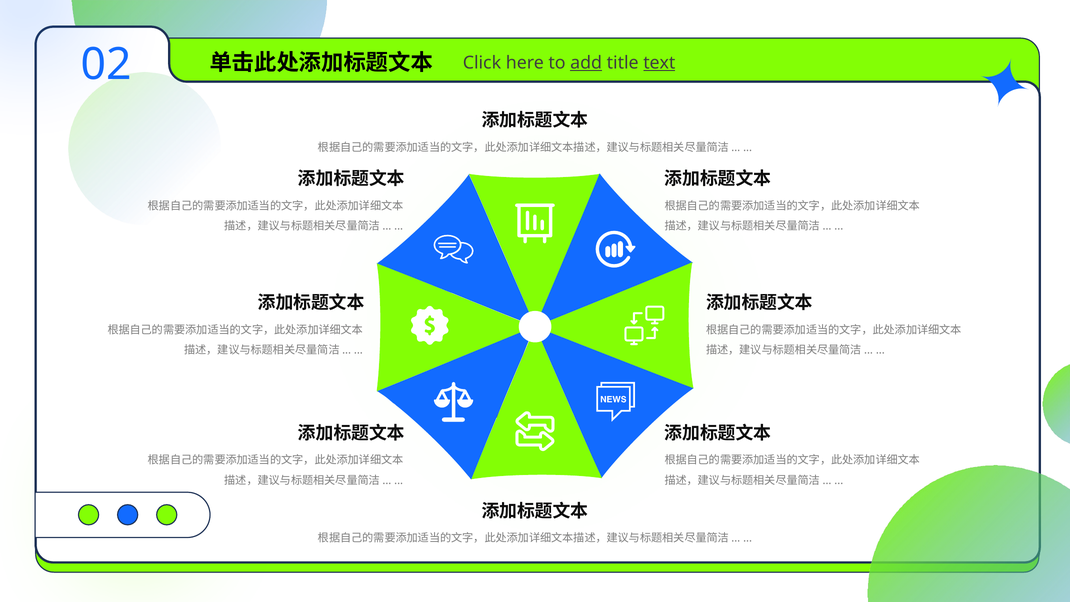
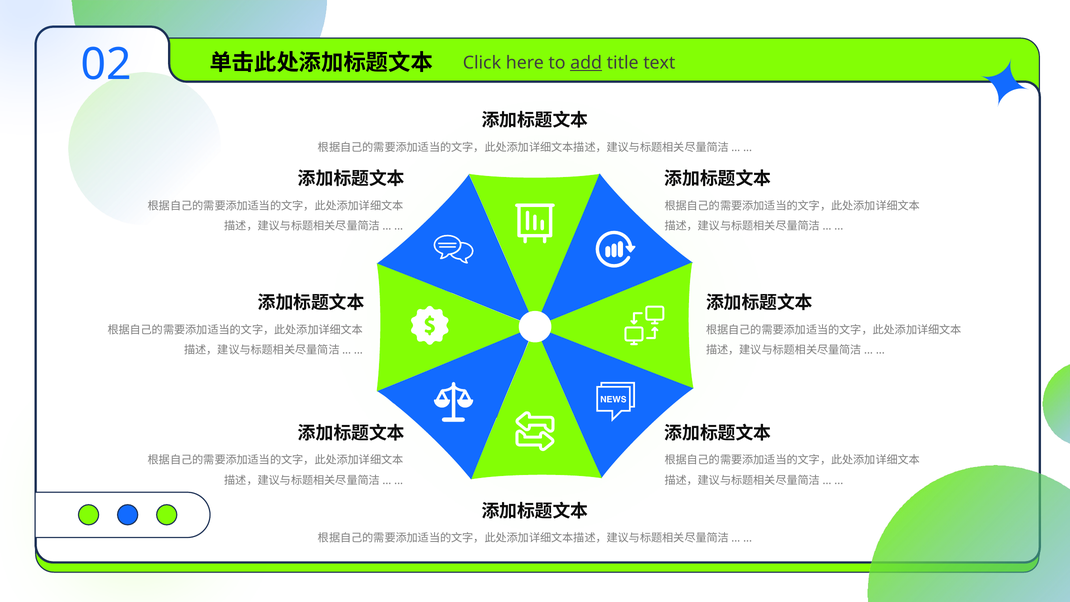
text underline: present -> none
